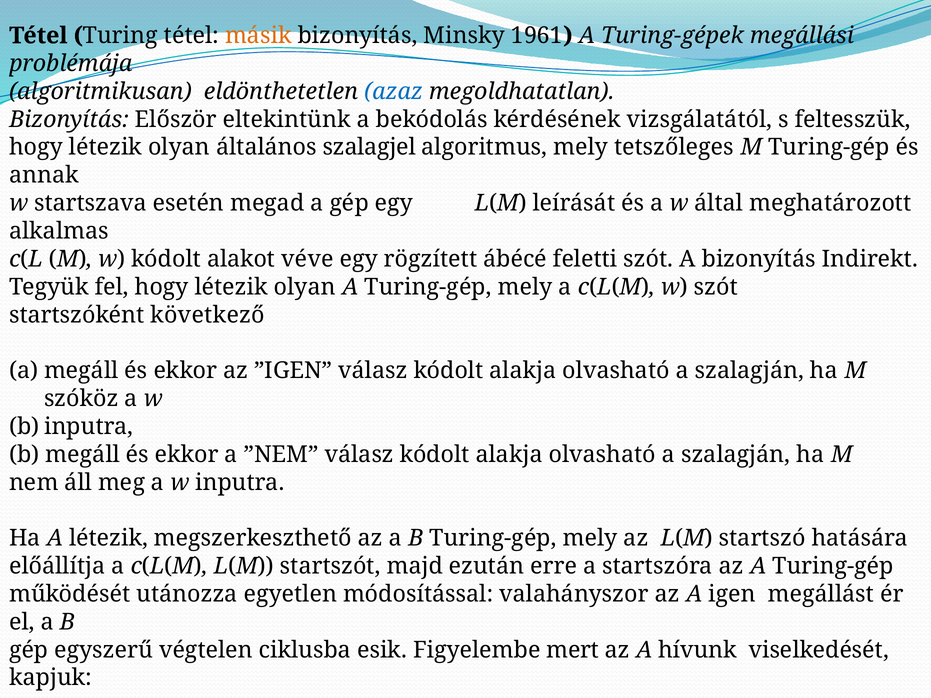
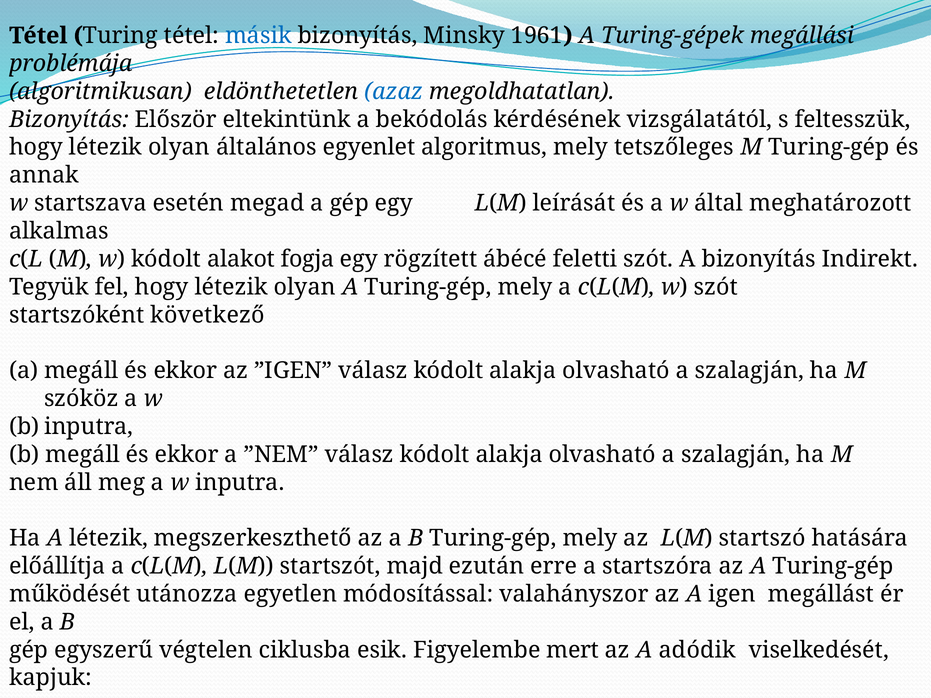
másik colour: orange -> blue
szalagjel: szalagjel -> egyenlet
véve: véve -> fogja
A hívunk: hívunk -> adódik
